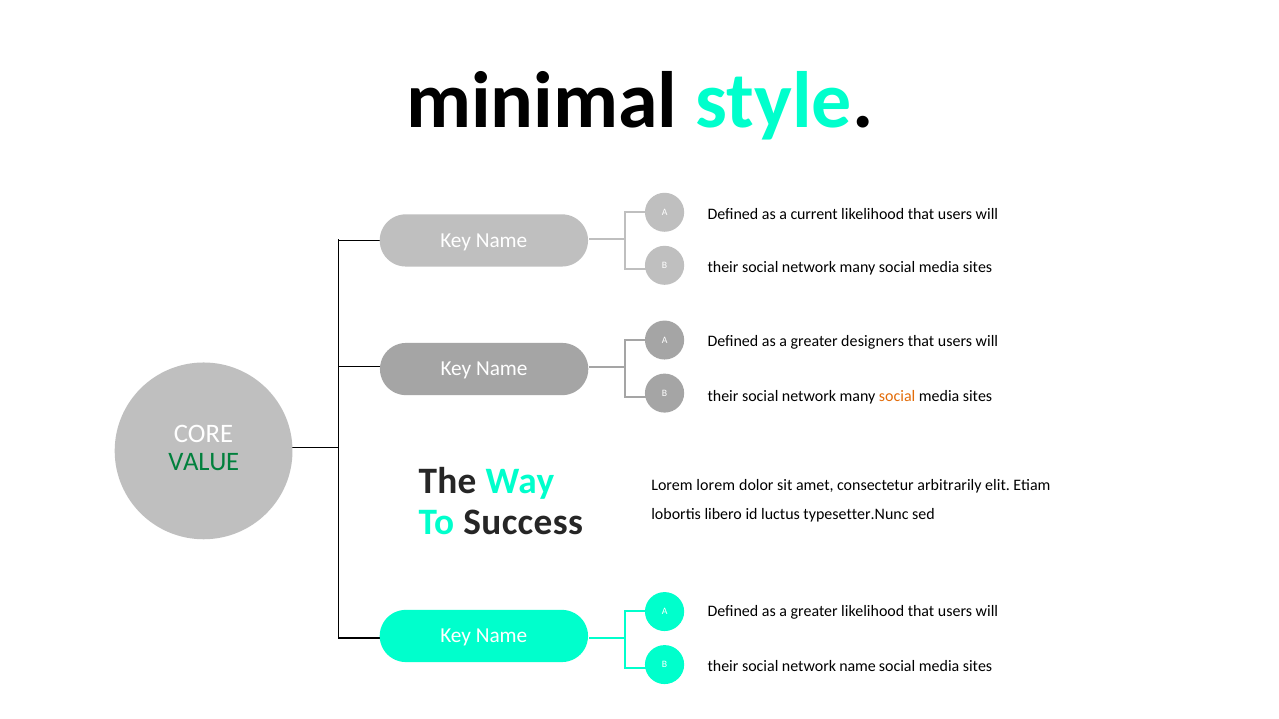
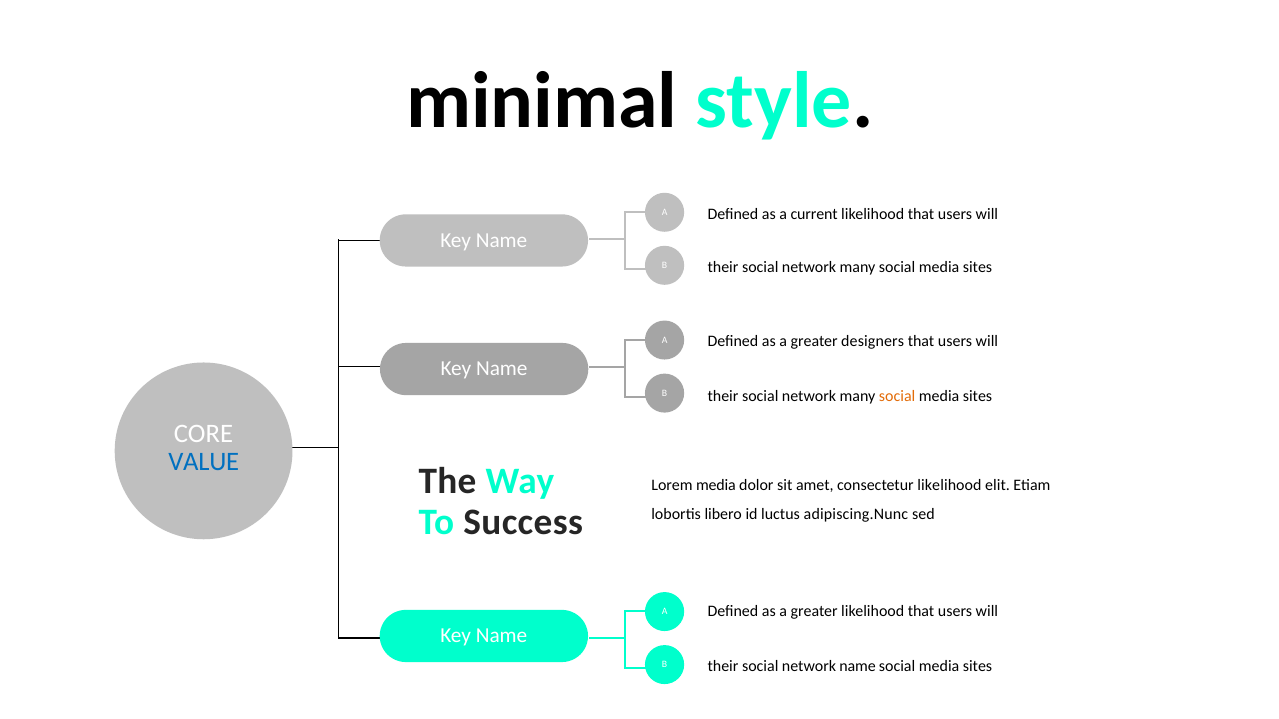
VALUE colour: green -> blue
Lorem lorem: lorem -> media
consectetur arbitrarily: arbitrarily -> likelihood
typesetter.Nunc: typesetter.Nunc -> adipiscing.Nunc
